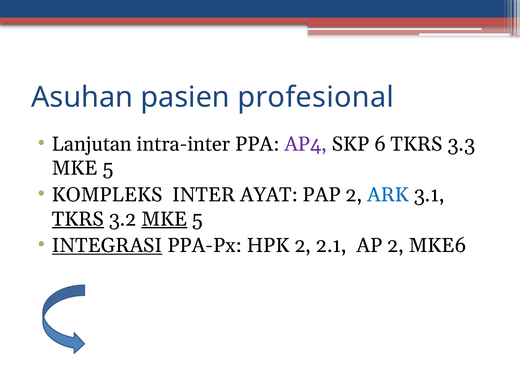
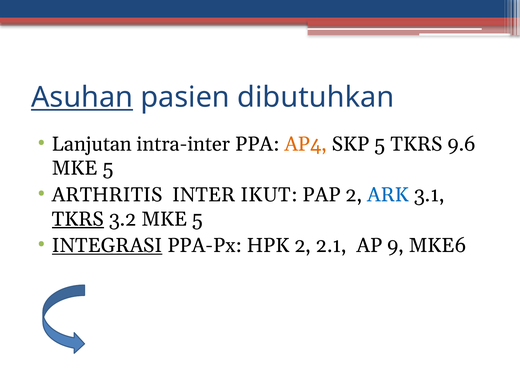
Asuhan underline: none -> present
profesional: profesional -> dibutuhkan
AP4 colour: purple -> orange
SKP 6: 6 -> 5
3.3: 3.3 -> 9.6
KOMPLEKS: KOMPLEKS -> ARTHRITIS
AYAT: AYAT -> IKUT
MKE at (164, 219) underline: present -> none
AP 2: 2 -> 9
